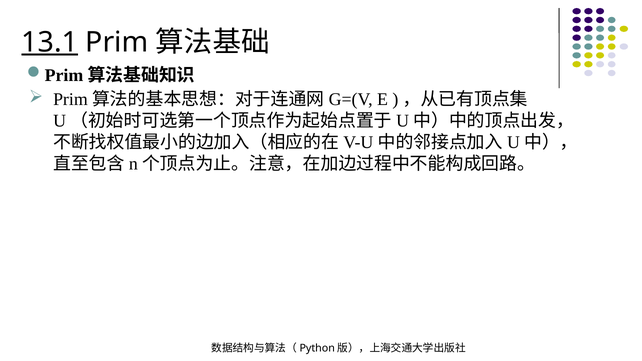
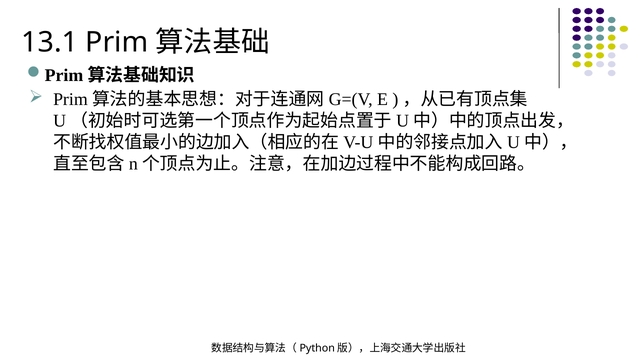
13.1 underline: present -> none
